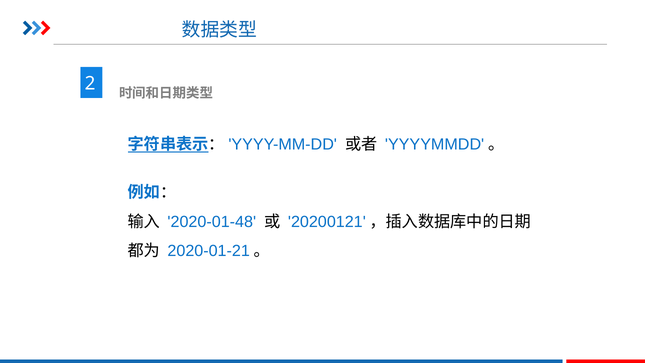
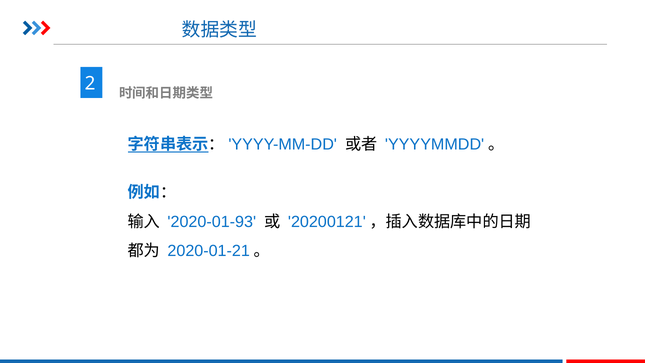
2020-01-48: 2020-01-48 -> 2020-01-93
